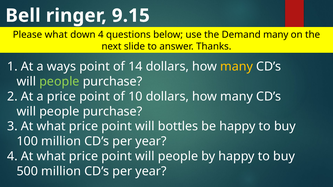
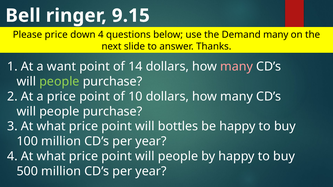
Please what: what -> price
ways: ways -> want
many at (237, 67) colour: yellow -> pink
